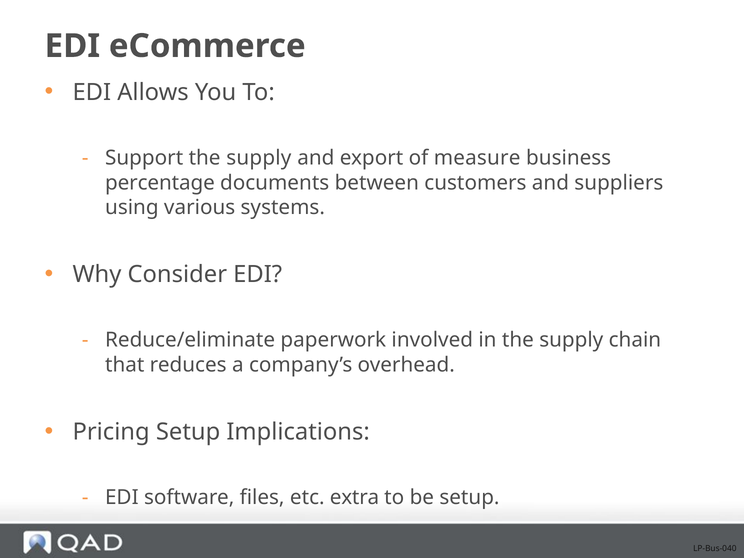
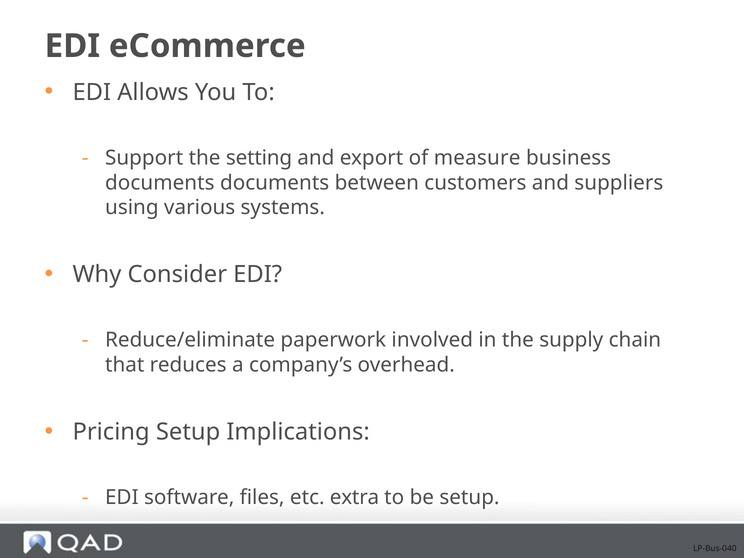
Support the supply: supply -> setting
percentage at (160, 183): percentage -> documents
